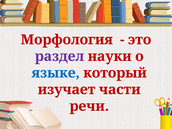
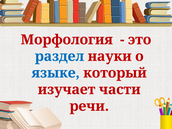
раздел colour: purple -> blue
